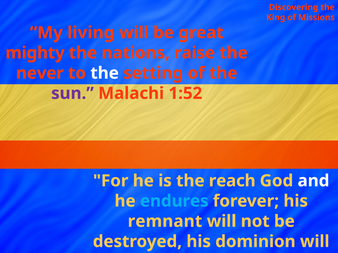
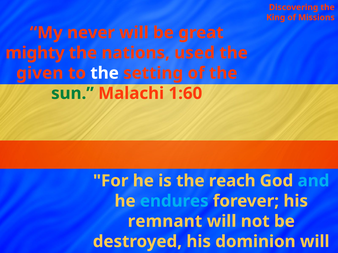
My living: living -> never
raise: raise -> used
never at (40, 73): never -> given
sun colour: purple -> green
1:52: 1:52 -> 1:60
and colour: white -> light blue
